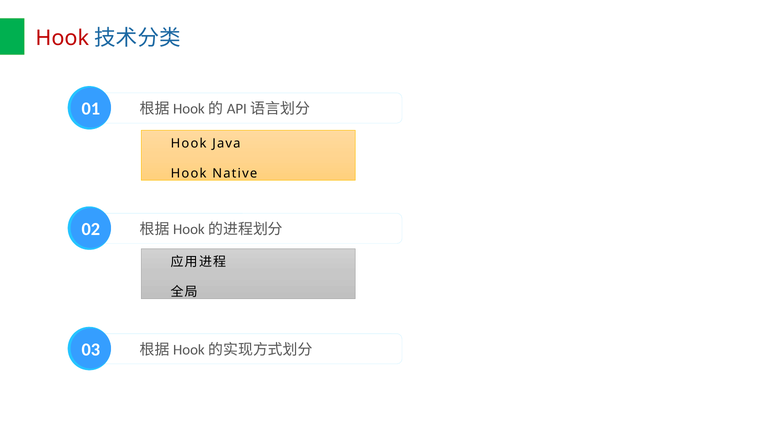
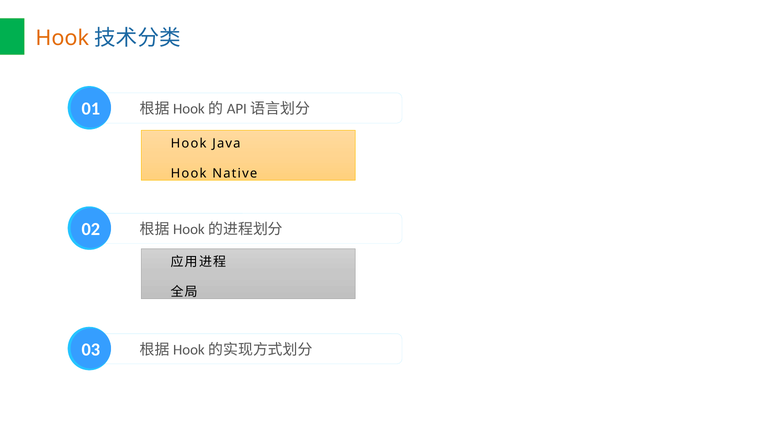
Hook at (62, 38) colour: red -> orange
